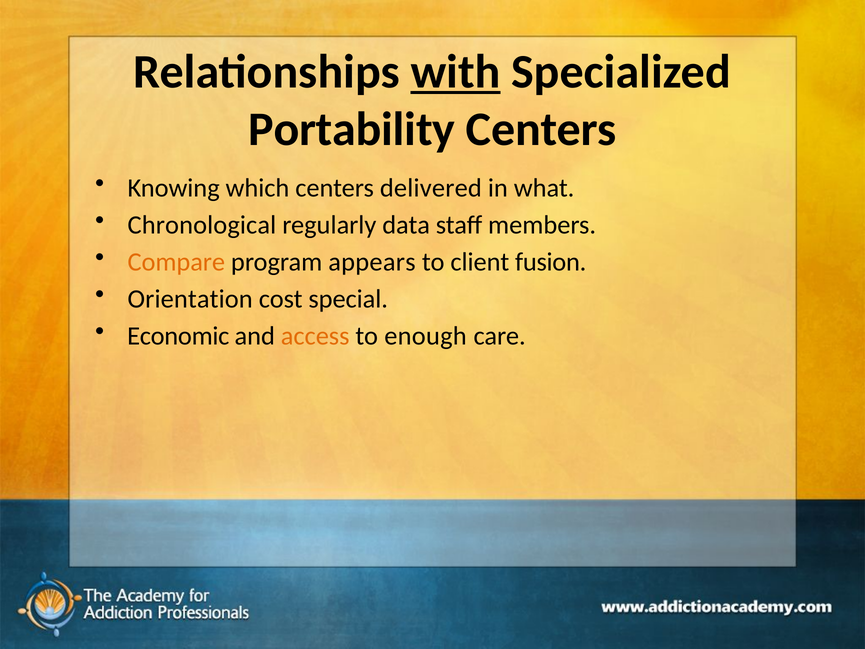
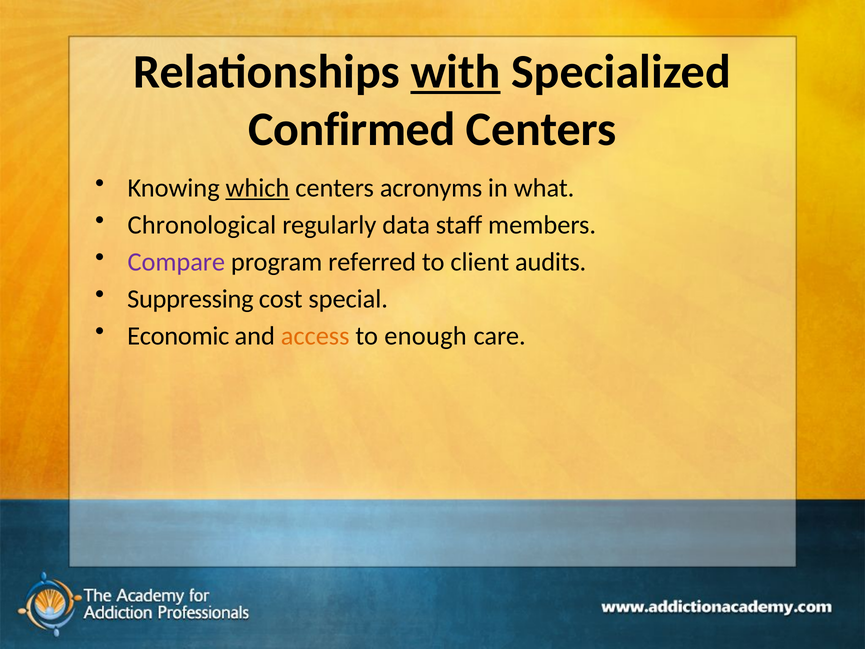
Portability: Portability -> Confirmed
which underline: none -> present
delivered: delivered -> acronyms
Compare colour: orange -> purple
appears: appears -> referred
fusion: fusion -> audits
Orientation: Orientation -> Suppressing
